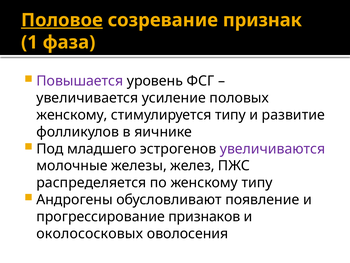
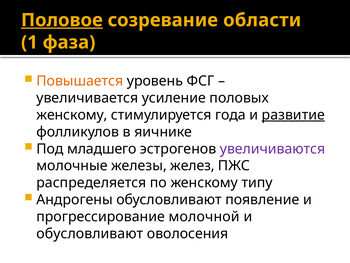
признак: признак -> области
Повышается colour: purple -> orange
стимулируется типу: типу -> года
развитие underline: none -> present
признаков: признаков -> молочной
околососковых at (90, 233): околососковых -> обусловливают
